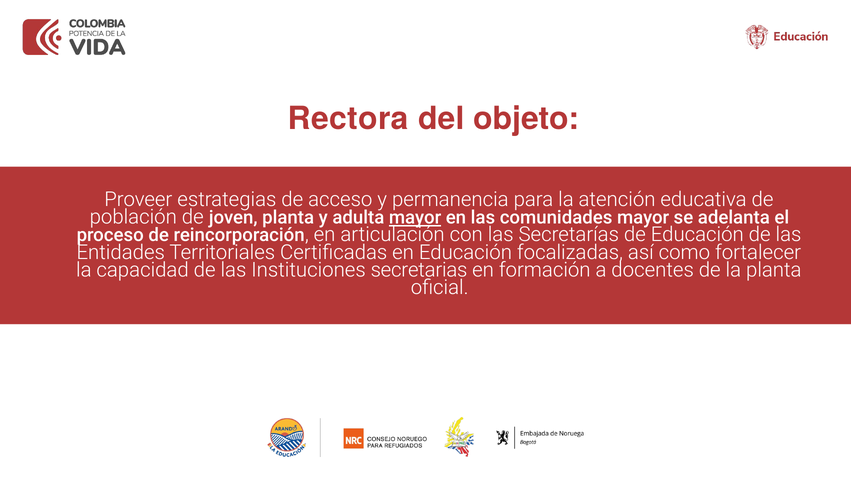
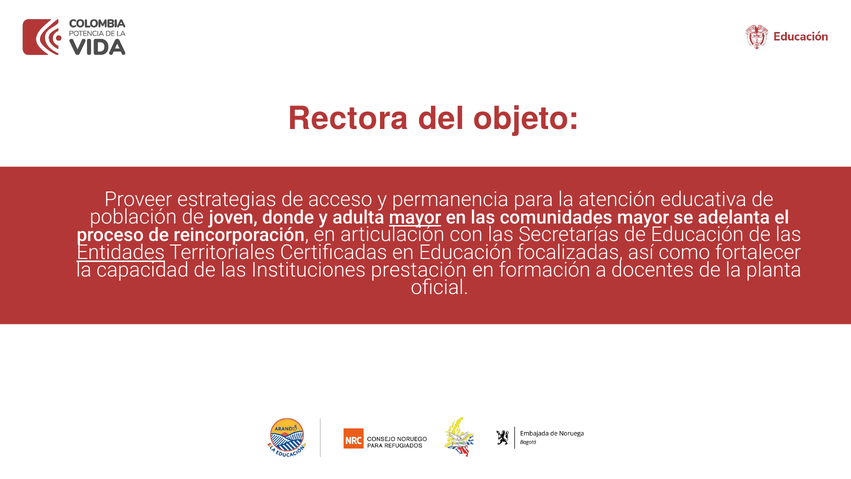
joven planta: planta -> donde
Entidades underline: none -> present
secretarias: secretarias -> prestación
